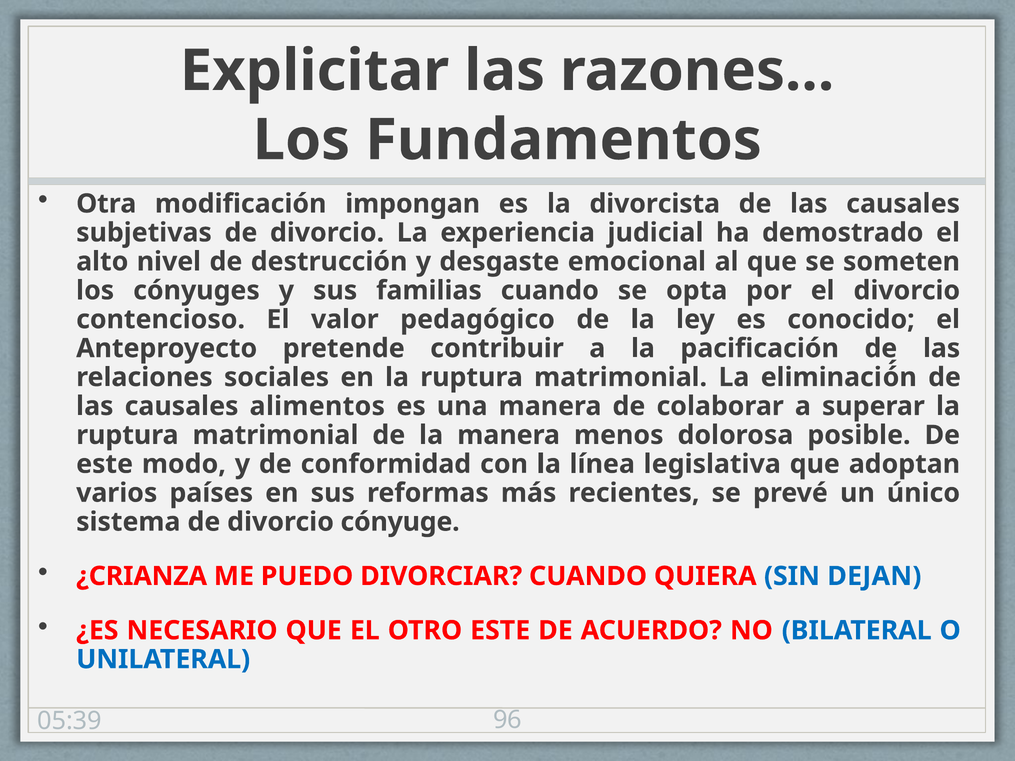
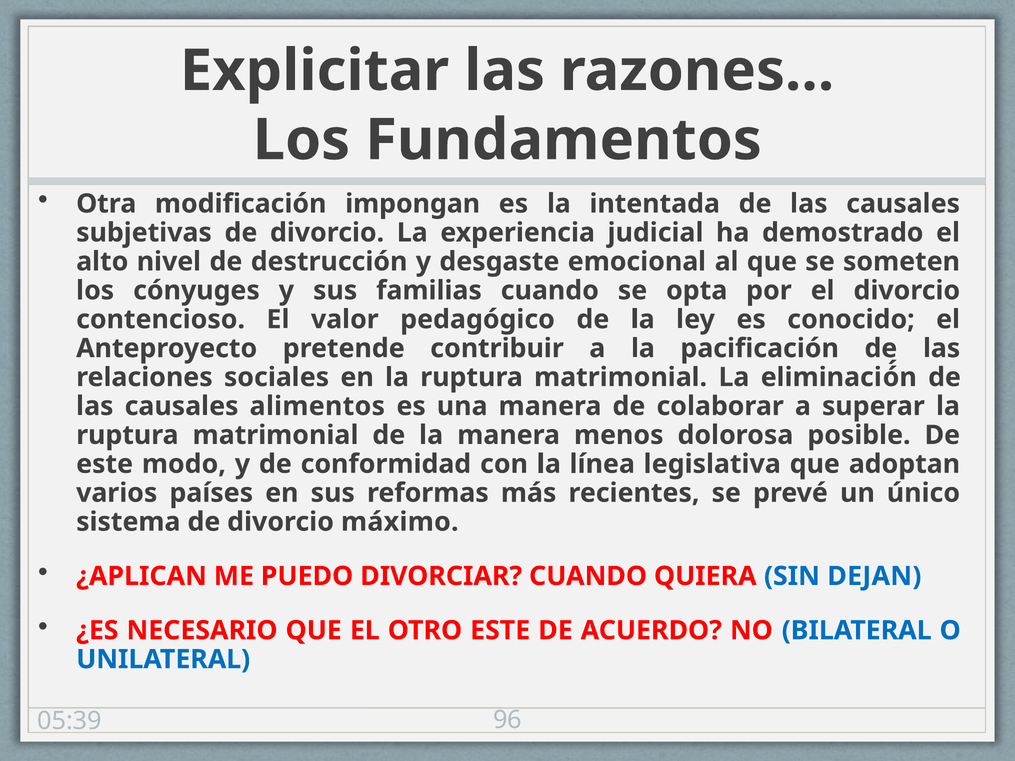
divorcista: divorcista -> intentada
cónyuge: cónyuge -> máximo
¿CRIANZA: ¿CRIANZA -> ¿APLICAN
